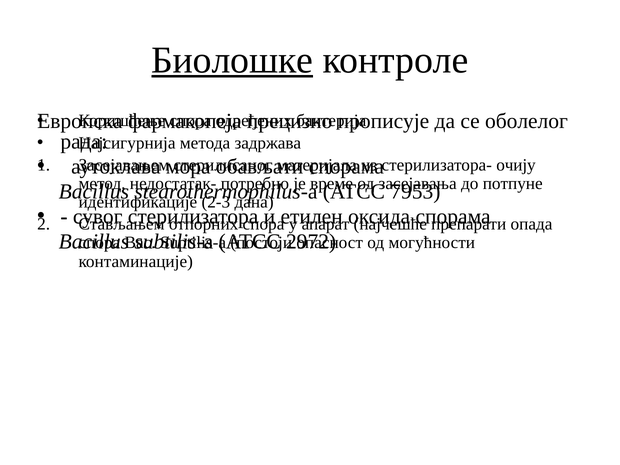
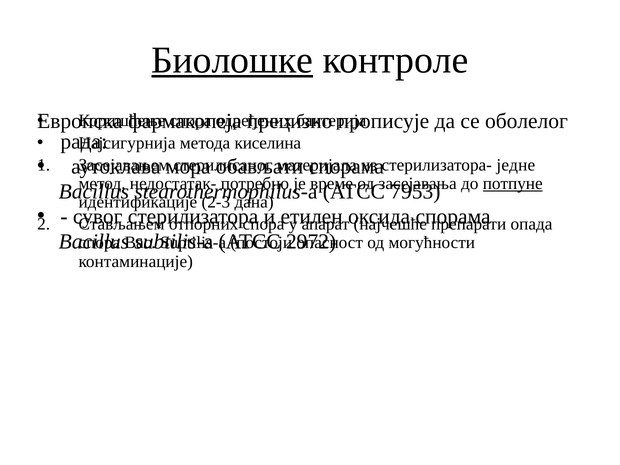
задржава: задржава -> киселина
очију: очију -> једне
потпуне underline: none -> present
